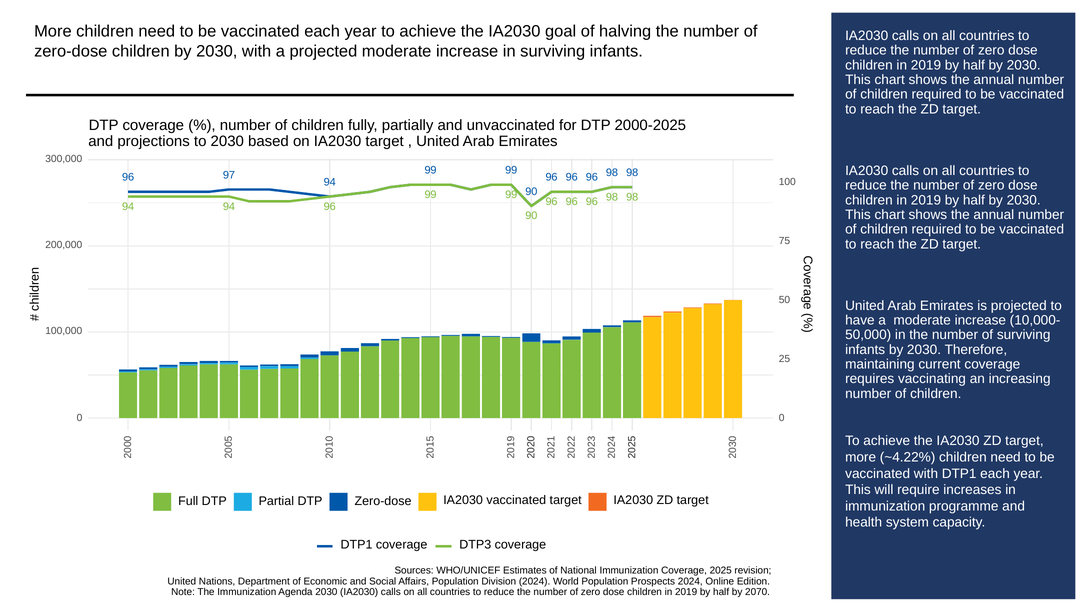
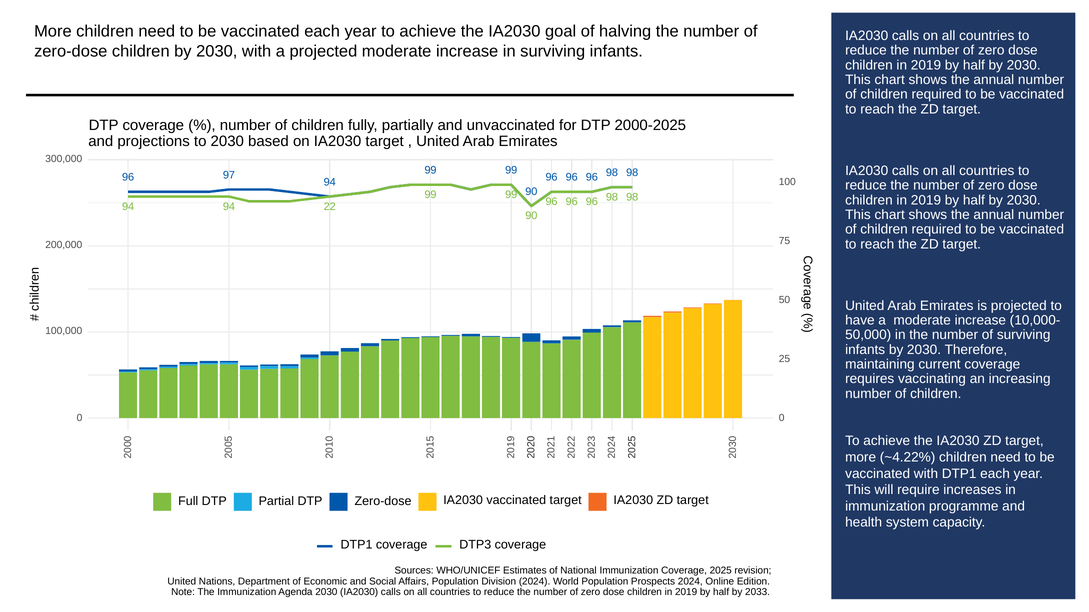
94 96: 96 -> 22
2070: 2070 -> 2033
